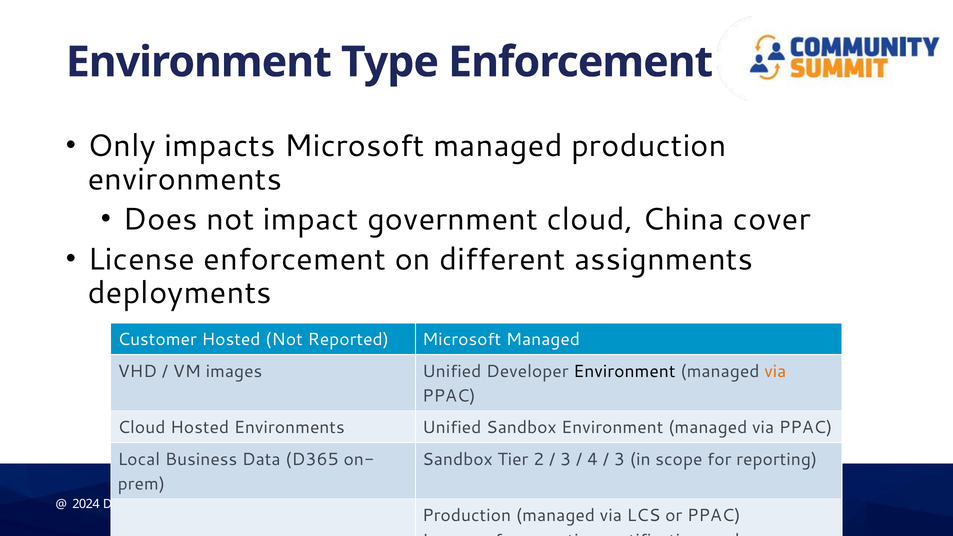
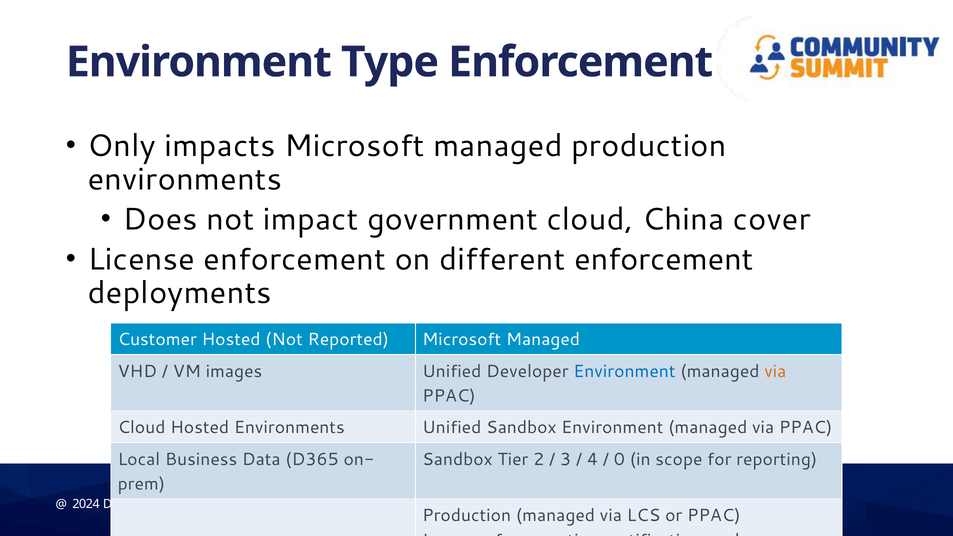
different assignments: assignments -> enforcement
Environment at (624, 371) colour: black -> blue
3 at (619, 459): 3 -> 0
